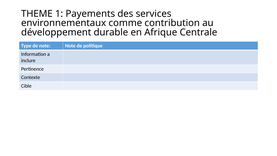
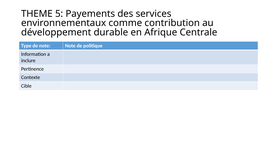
1: 1 -> 5
